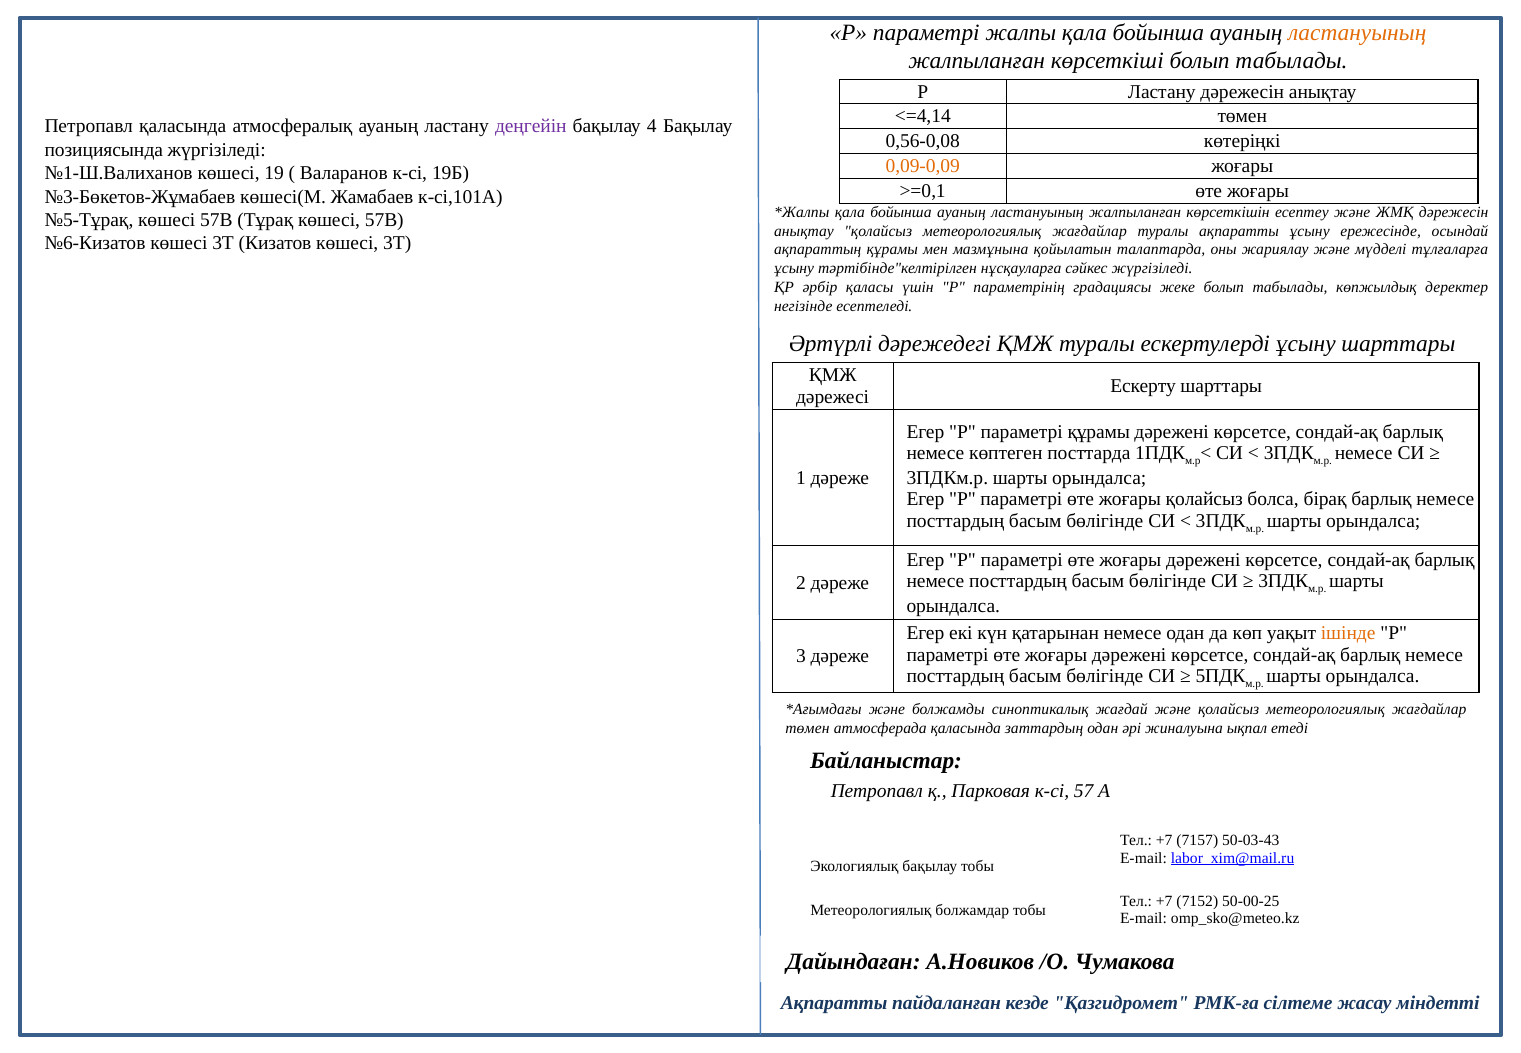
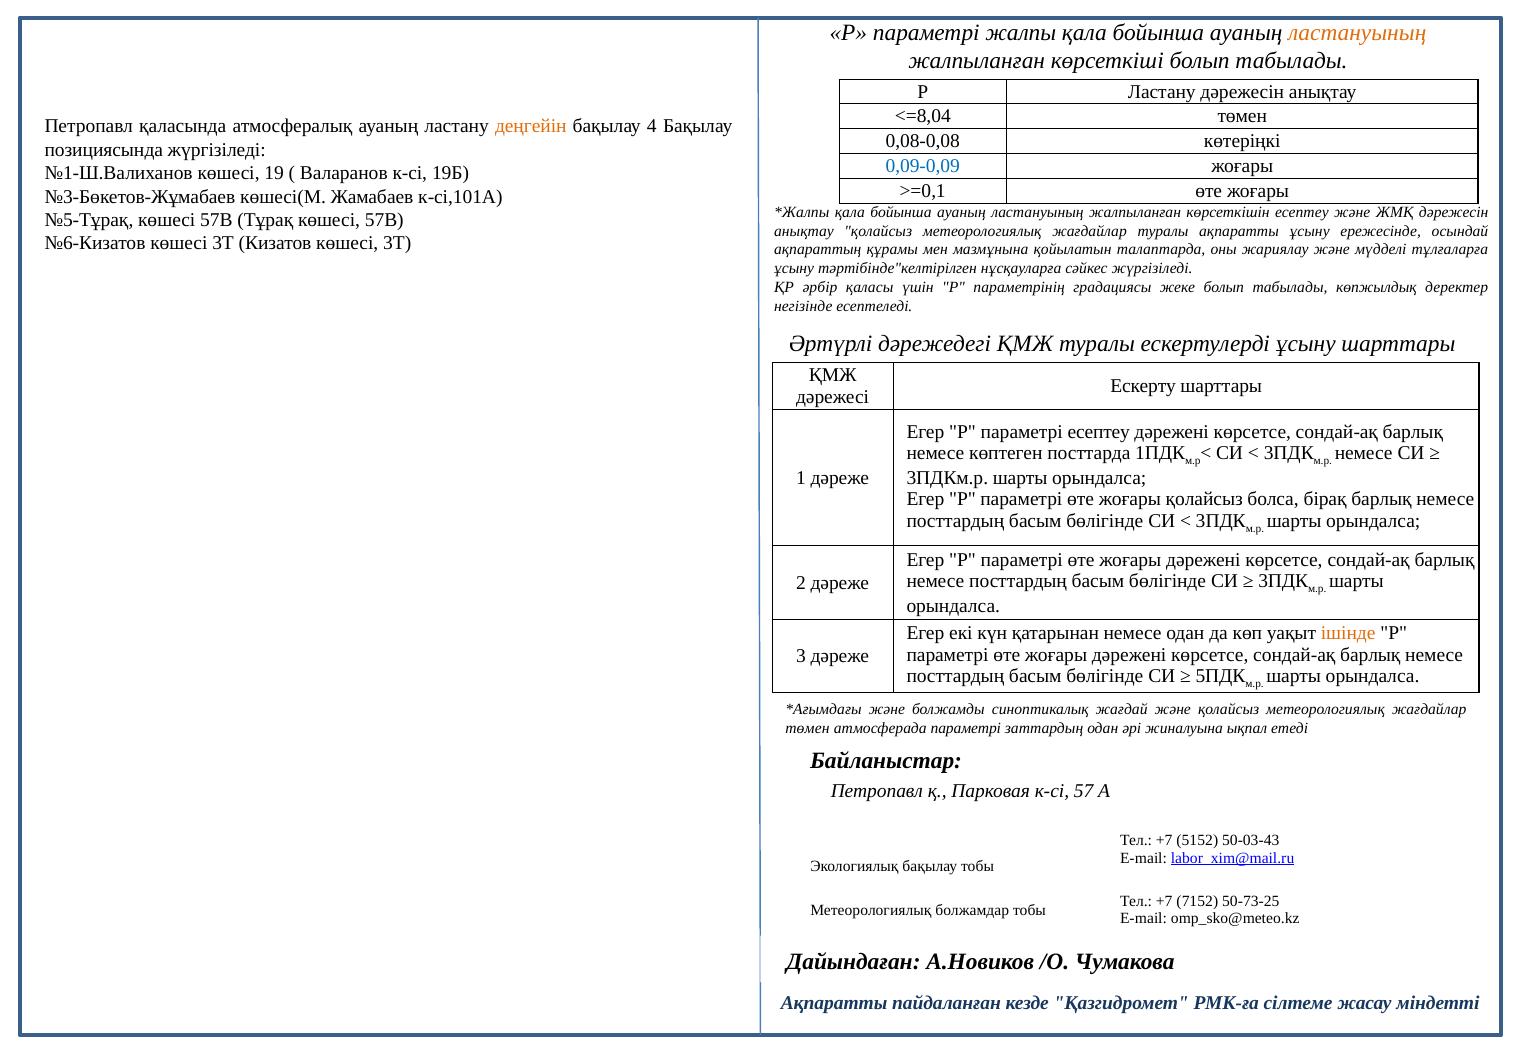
<=4,14: <=4,14 -> <=8,04
деңгейін colour: purple -> orange
0,56-0,08: 0,56-0,08 -> 0,08-0,08
0,09-0,09 colour: orange -> blue
параметрі құрамы: құрамы -> есептеу
атмосферада қаласында: қаласында -> параметрі
7157: 7157 -> 5152
50-00-25: 50-00-25 -> 50-73-25
